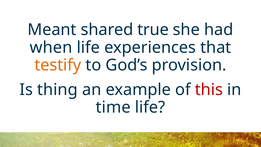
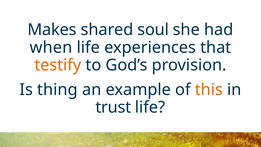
Meant: Meant -> Makes
true: true -> soul
this colour: red -> orange
time: time -> trust
